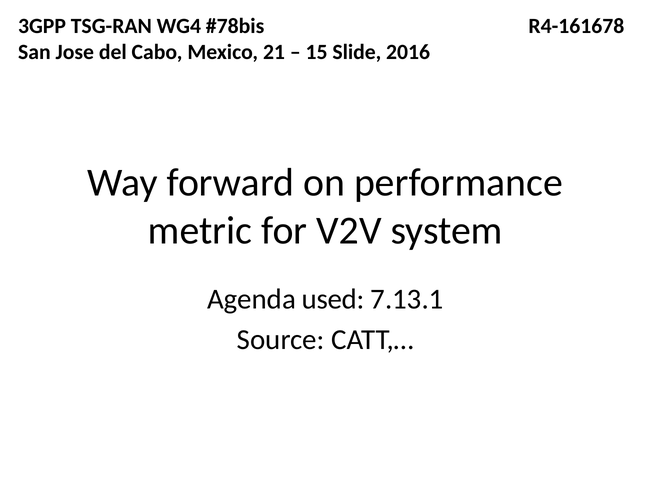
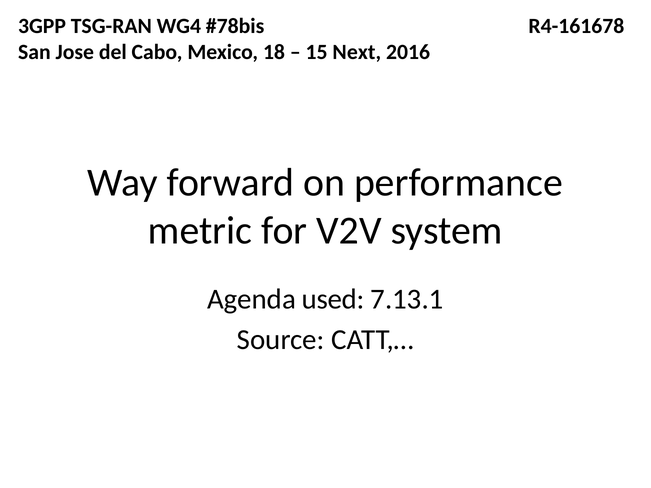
21: 21 -> 18
Slide: Slide -> Next
